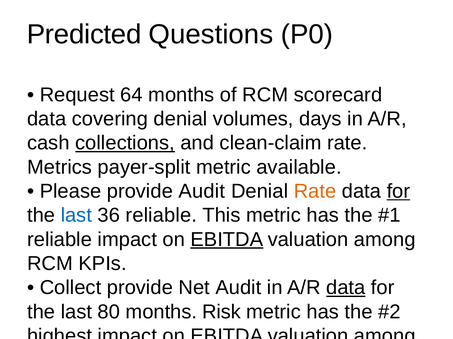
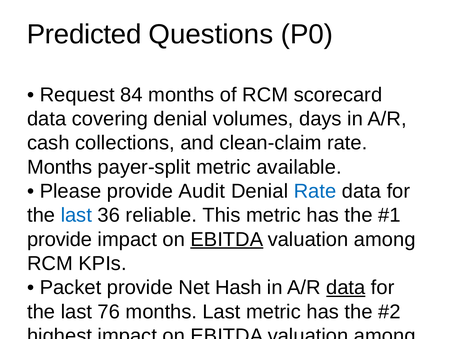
64: 64 -> 84
collections underline: present -> none
Metrics at (60, 167): Metrics -> Months
Rate at (315, 192) colour: orange -> blue
for at (398, 192) underline: present -> none
reliable at (60, 240): reliable -> provide
Collect at (70, 288): Collect -> Packet
Net Audit: Audit -> Hash
80: 80 -> 76
months Risk: Risk -> Last
